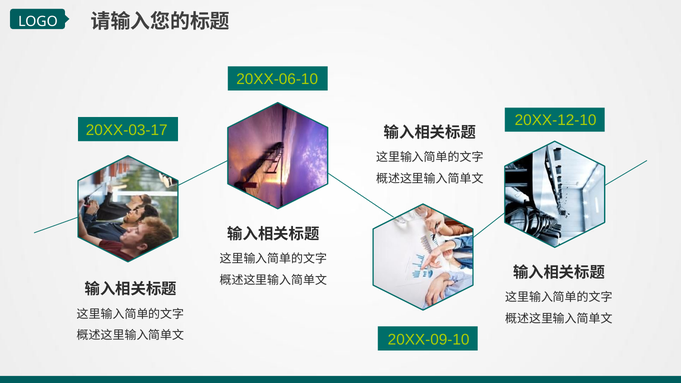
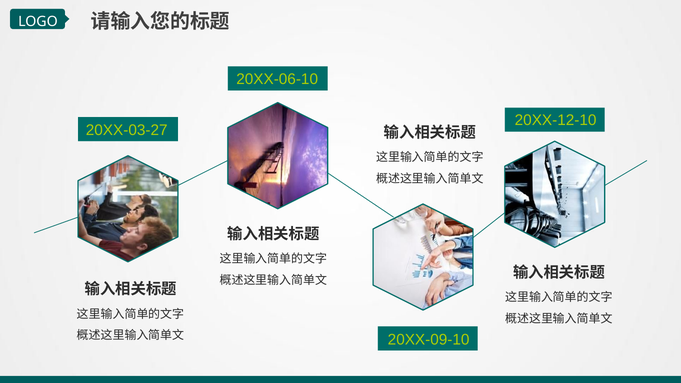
20XX-03-17: 20XX-03-17 -> 20XX-03-27
